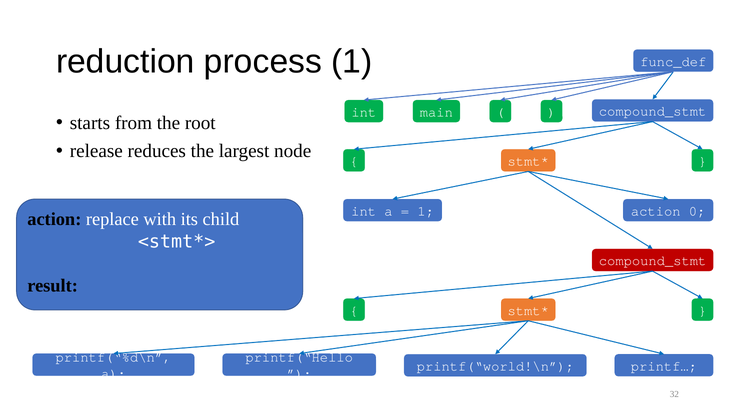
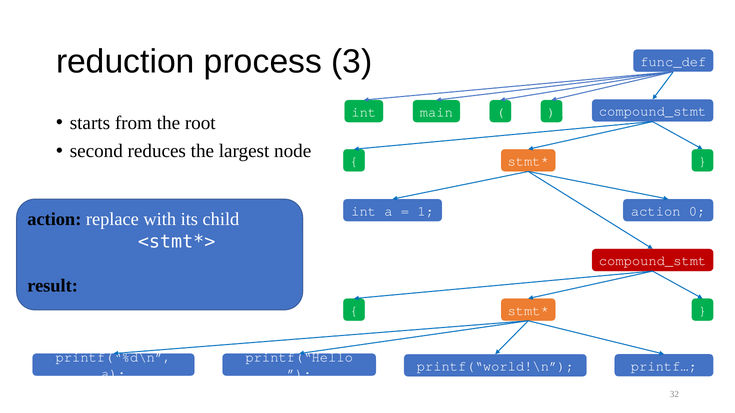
process 1: 1 -> 3
release: release -> second
